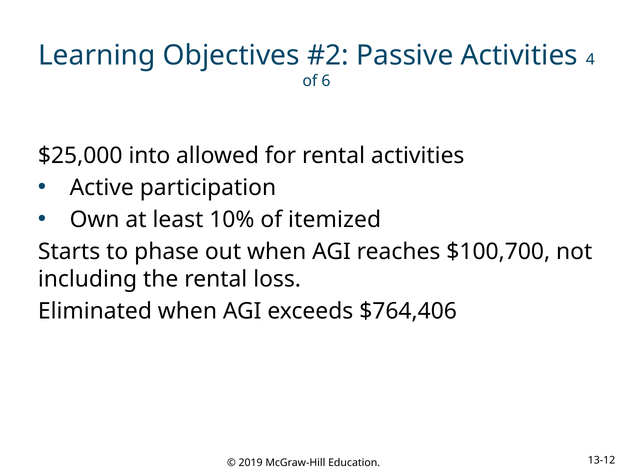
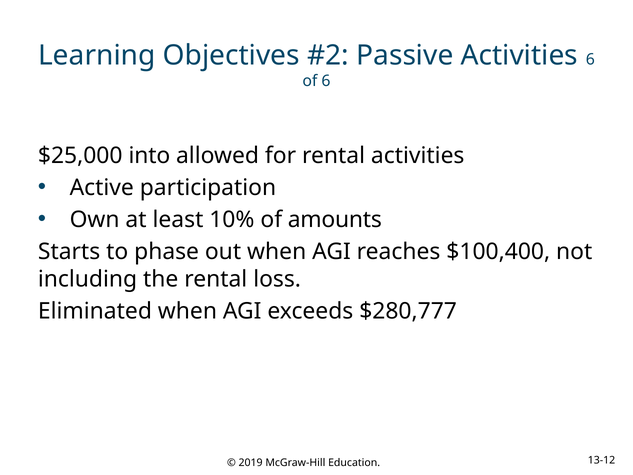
Activities 4: 4 -> 6
itemized: itemized -> amounts
$100,700: $100,700 -> $100,400
$764,406: $764,406 -> $280,777
